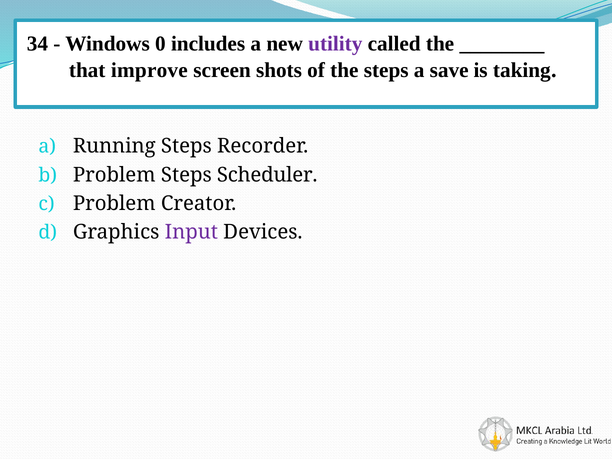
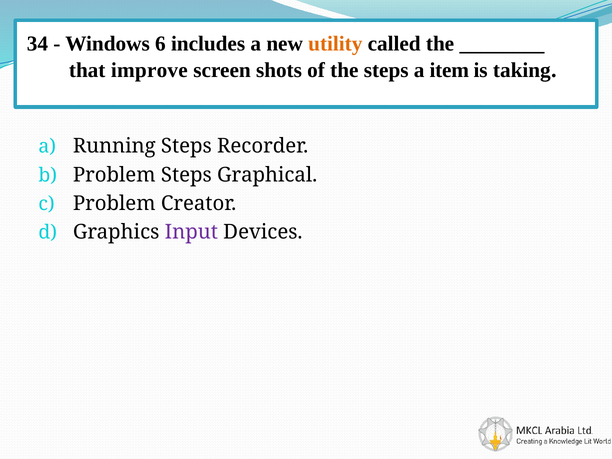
0: 0 -> 6
utility colour: purple -> orange
save: save -> item
Scheduler: Scheduler -> Graphical
